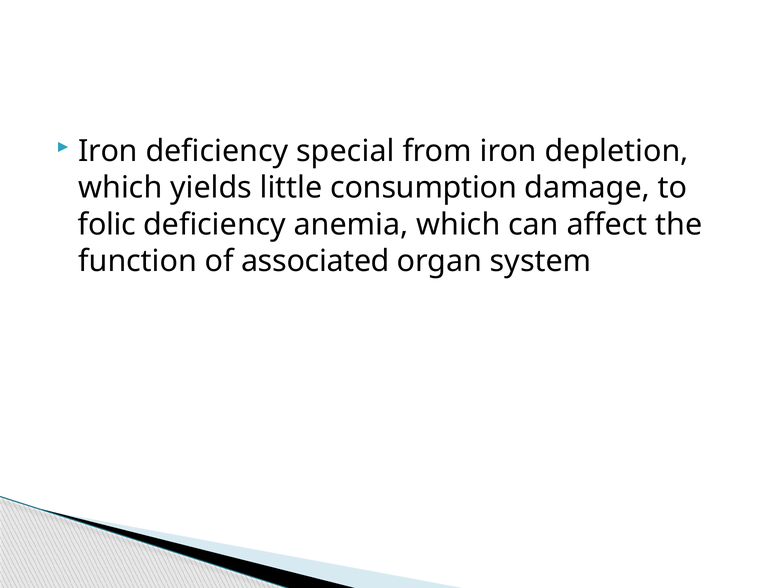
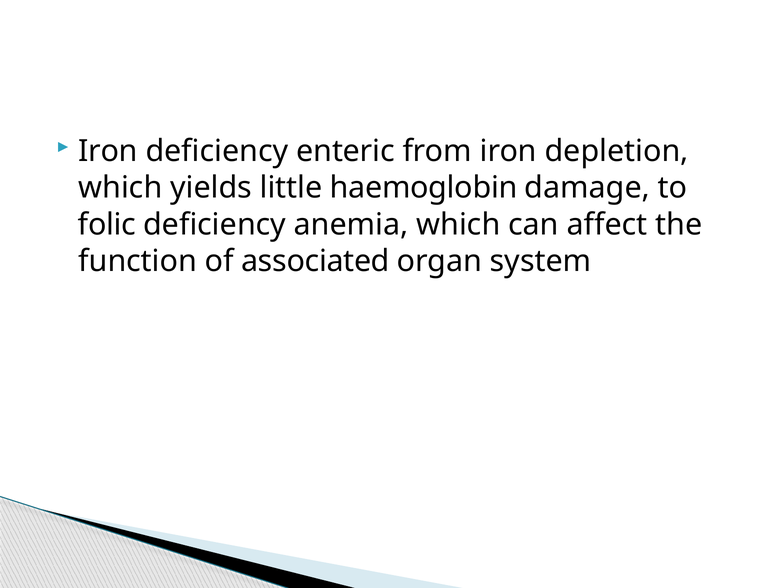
special: special -> enteric
consumption: consumption -> haemoglobin
